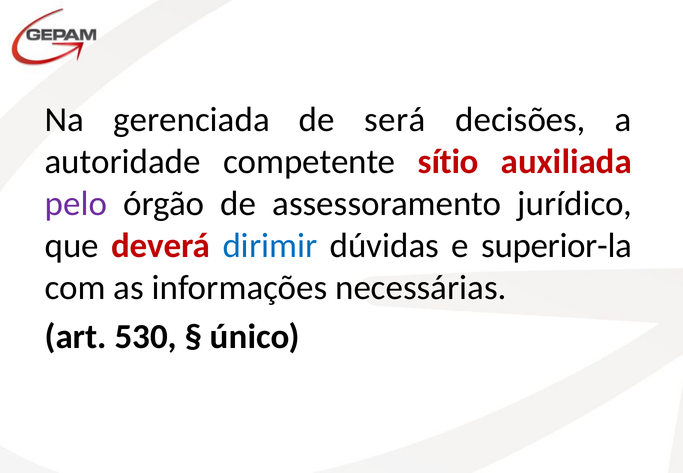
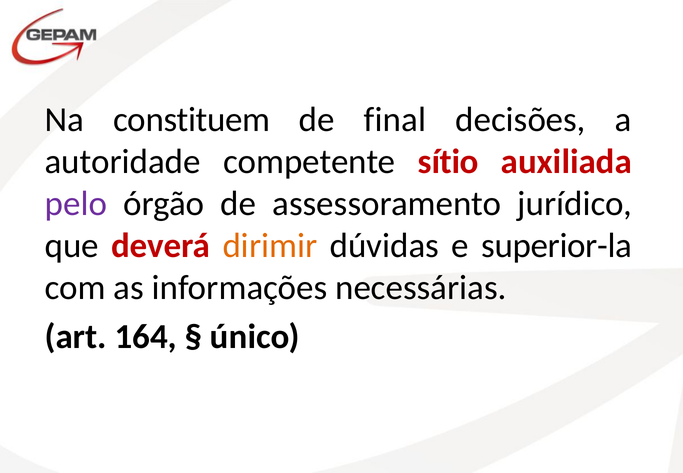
gerenciada: gerenciada -> constituem
será: será -> final
dirimir colour: blue -> orange
530: 530 -> 164
